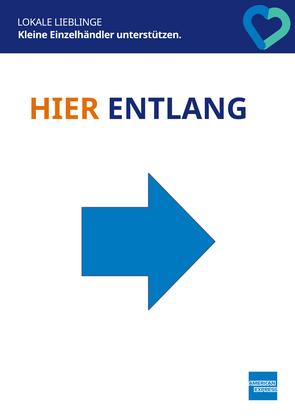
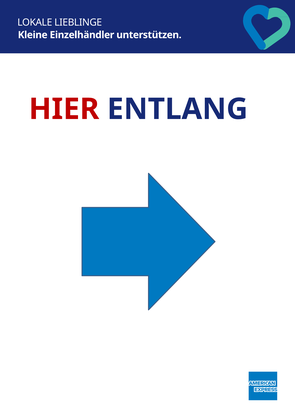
HIER colour: orange -> red
